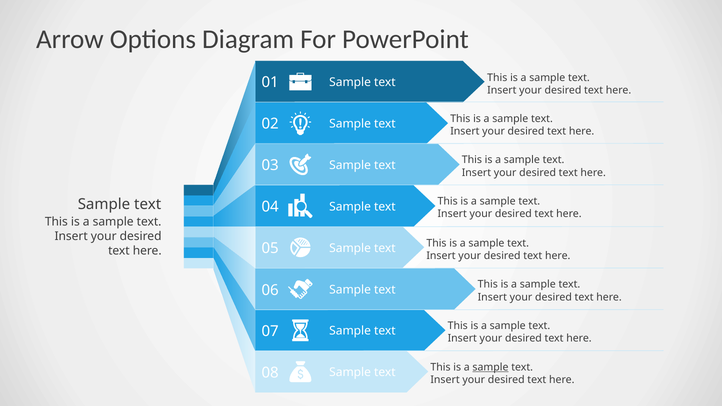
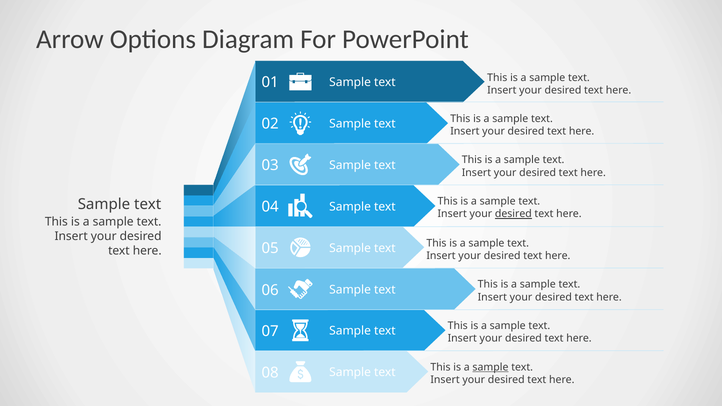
desired at (513, 214) underline: none -> present
